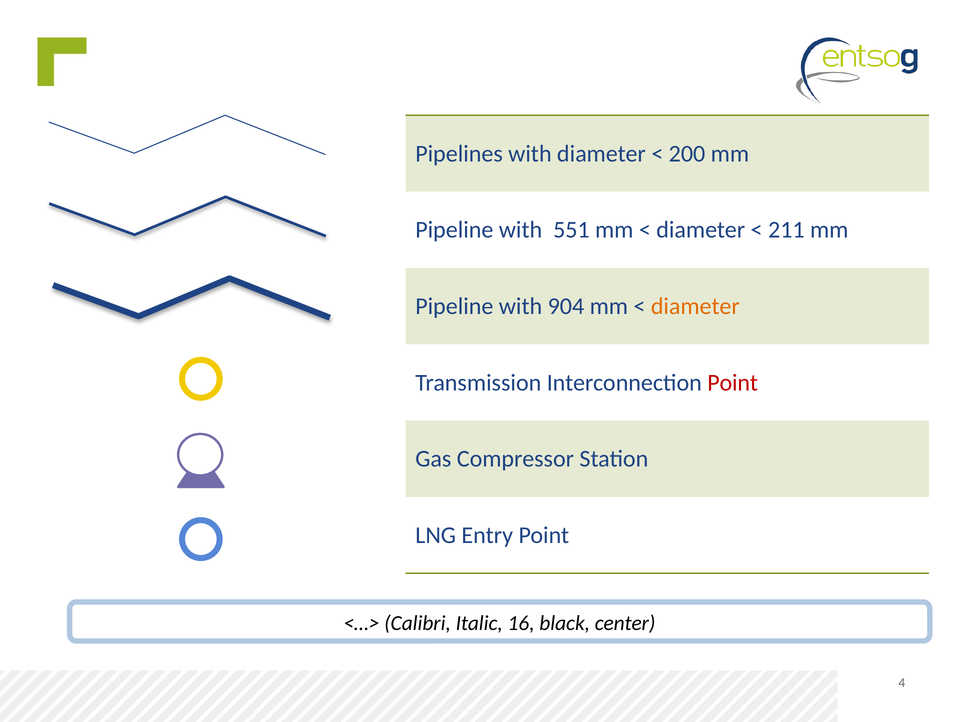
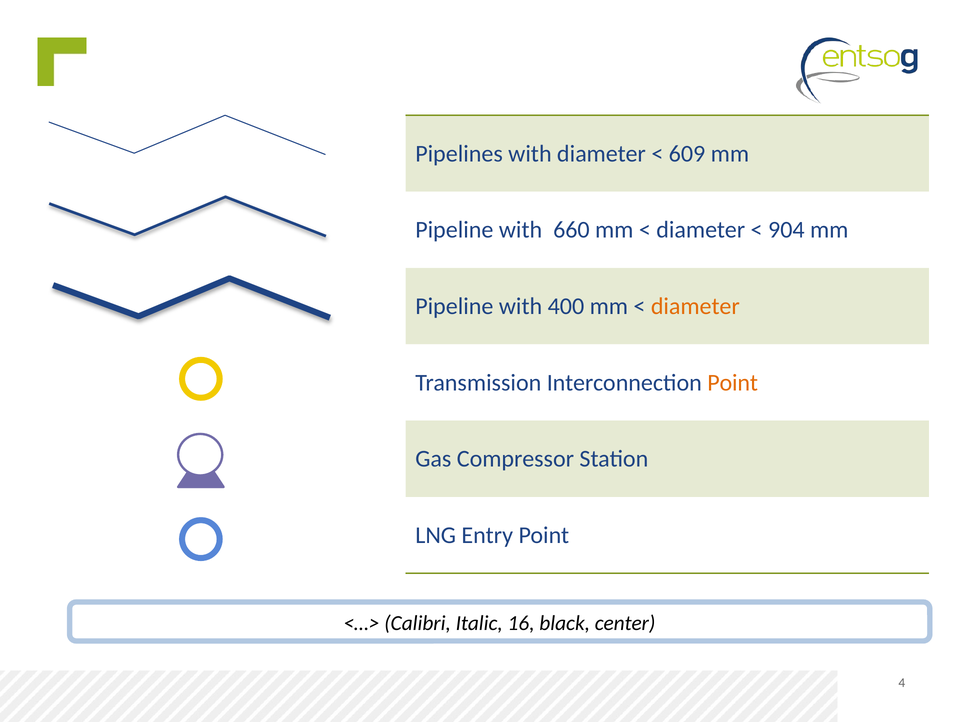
200: 200 -> 609
551: 551 -> 660
211: 211 -> 904
904: 904 -> 400
Point at (733, 383) colour: red -> orange
